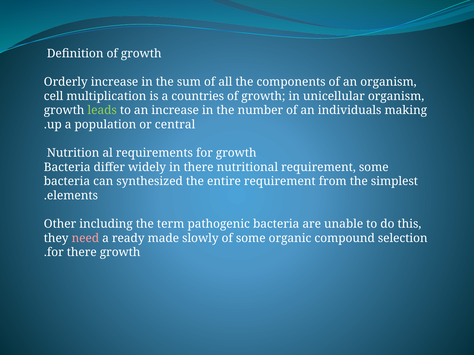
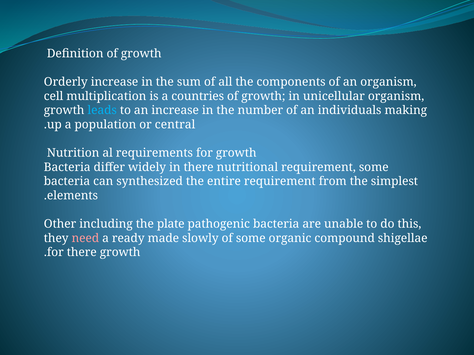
leads colour: light green -> light blue
term: term -> plate
selection: selection -> shigellae
